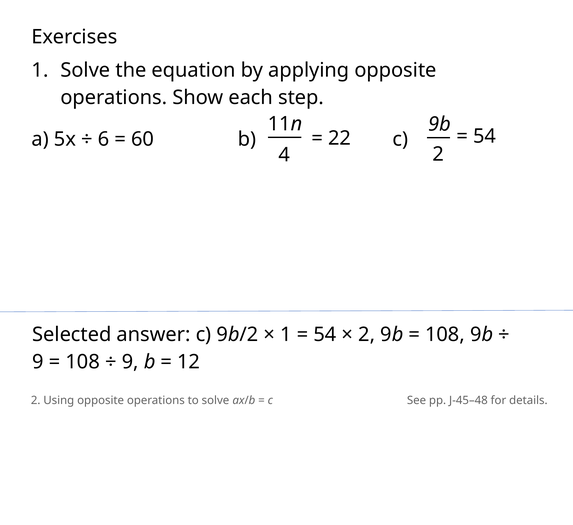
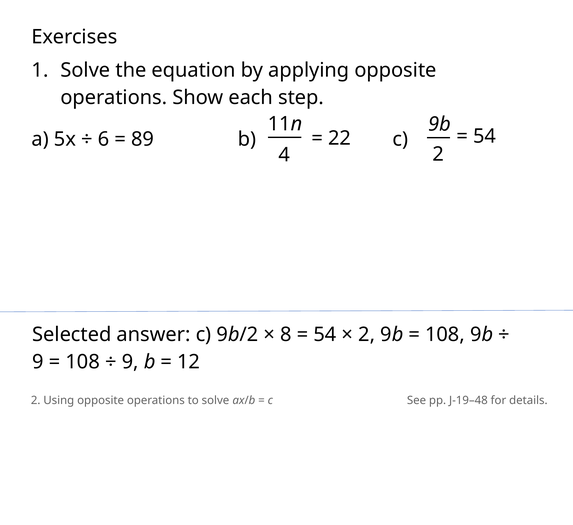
60: 60 -> 89
1 at (286, 334): 1 -> 8
J-45–48: J-45–48 -> J-19–48
